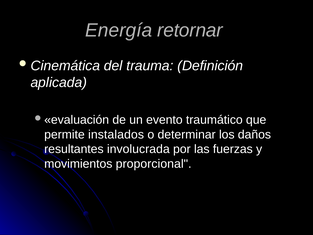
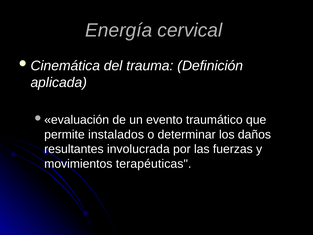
retornar: retornar -> cervical
proporcional: proporcional -> terapéuticas
